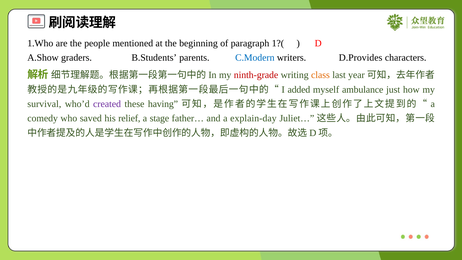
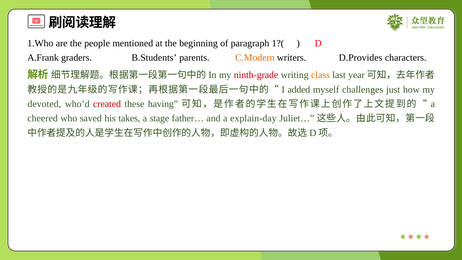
A.Show: A.Show -> A.Frank
C.Modern colour: blue -> orange
ambulance: ambulance -> challenges
survival: survival -> devoted
created colour: purple -> red
comedy: comedy -> cheered
relief: relief -> takes
